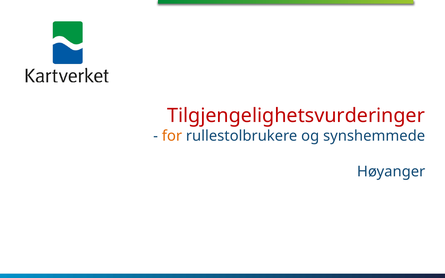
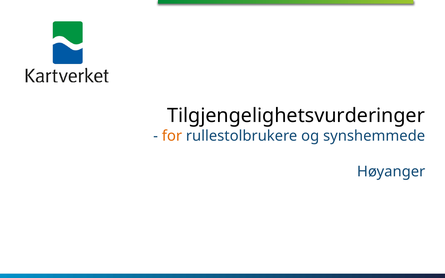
Tilgjengelighetsvurderinger colour: red -> black
